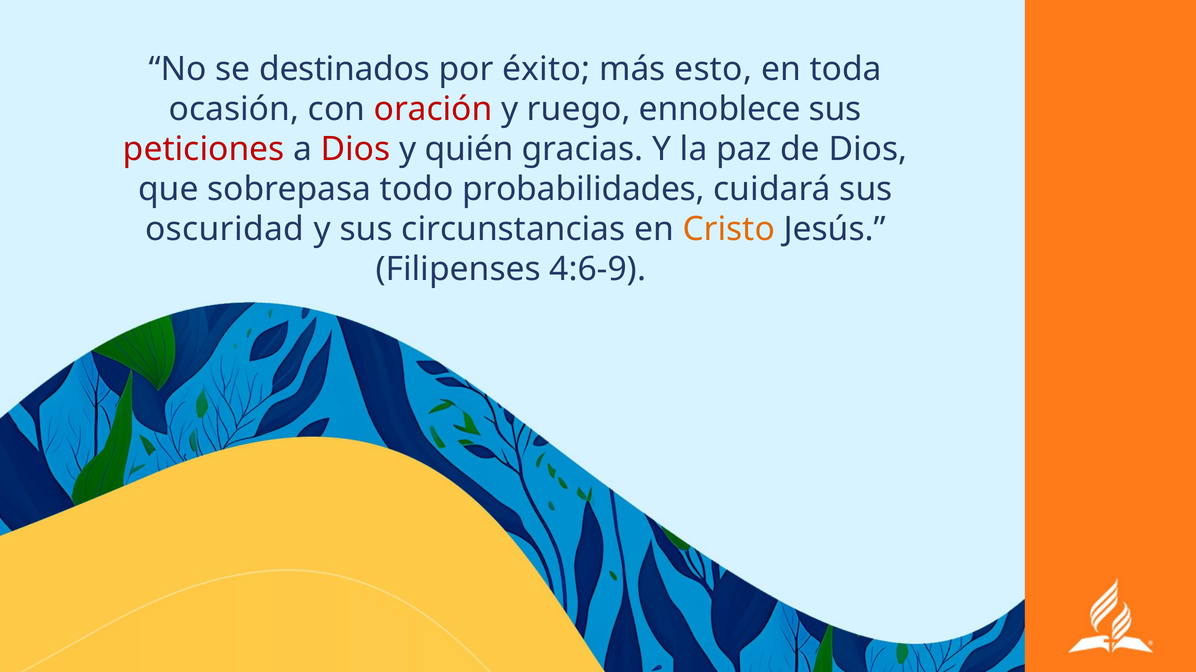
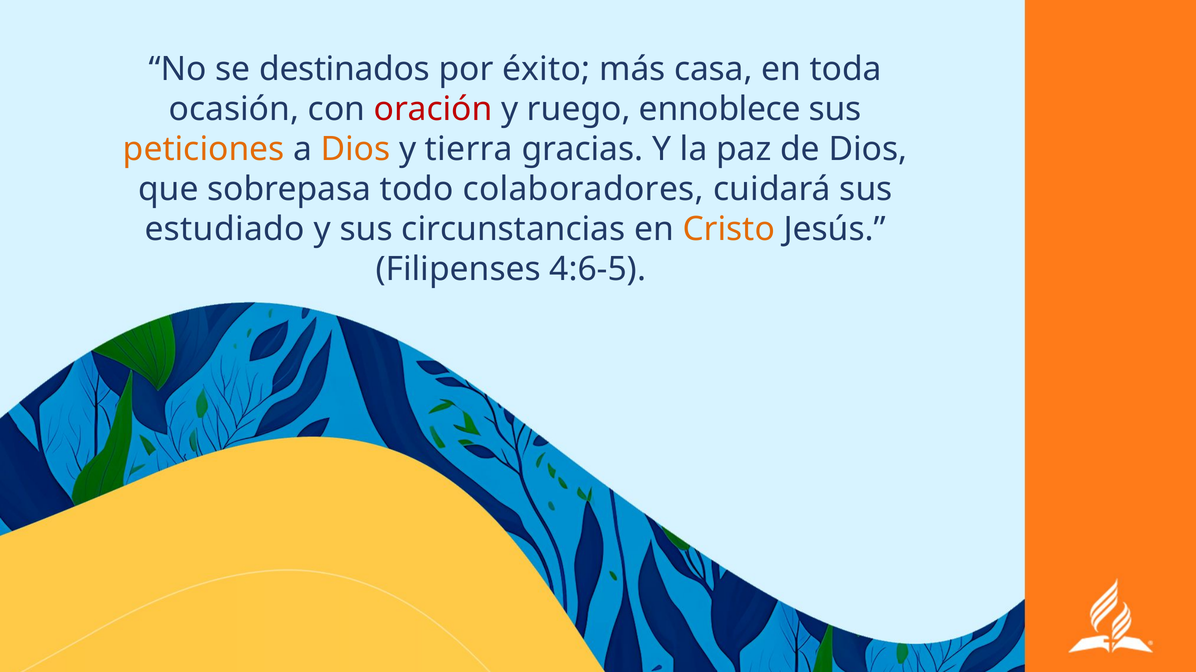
esto: esto -> casa
peticiones colour: red -> orange
Dios at (356, 149) colour: red -> orange
quién: quién -> tierra
probabilidades: probabilidades -> colaboradores
oscuridad: oscuridad -> estudiado
4:6-9: 4:6-9 -> 4:6-5
